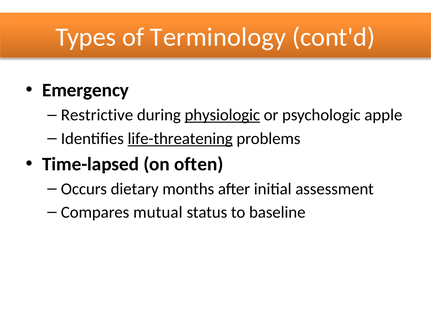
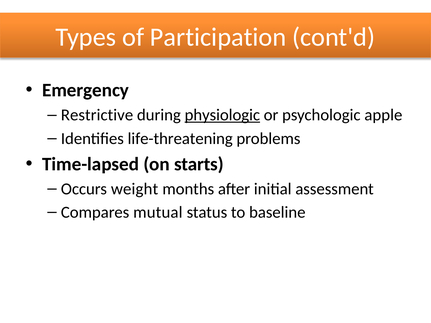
Terminology: Terminology -> Participation
life-threatening underline: present -> none
often: often -> starts
dietary: dietary -> weight
